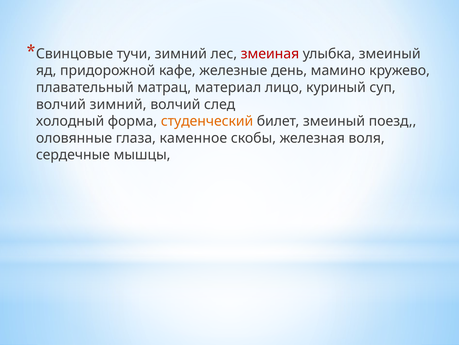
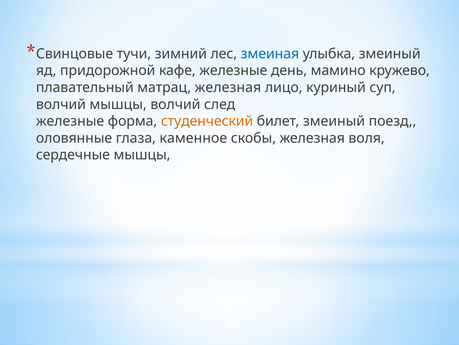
змеиная colour: red -> blue
матрац материал: материал -> железная
волчий зимний: зимний -> мышцы
холодный at (70, 121): холодный -> железные
